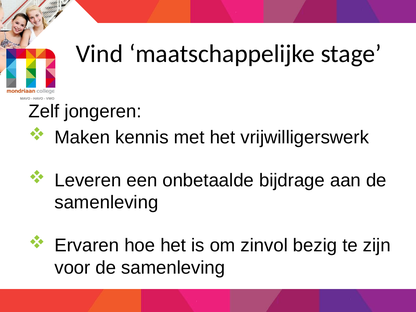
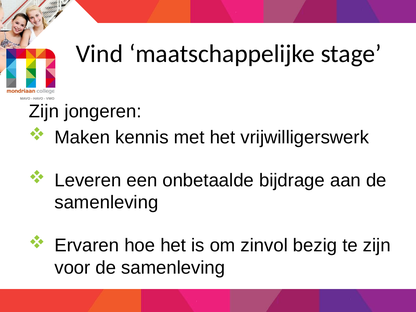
Zelf at (44, 111): Zelf -> Zijn
